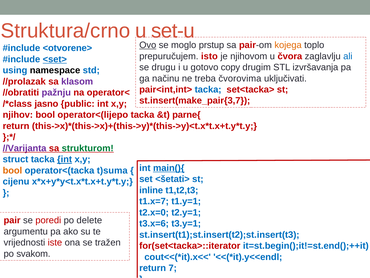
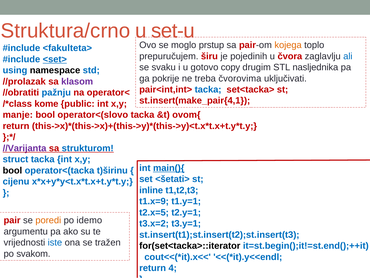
Ovo underline: present -> none
<otvorene>: <otvorene> -> <fakulteta>
isto: isto -> širu
njihovom: njihovom -> pojedinih
drugu: drugu -> svaku
izvršavanja: izvršavanja -> nasljednika
načinu: načinu -> pokrije
pažnju colour: purple -> blue
st.insert(make_pair{3,7: st.insert(make_pair{3,7 -> st.insert(make_pair{4,1
jasno: jasno -> kome
njihov: njihov -> manje
operator<(lijepo: operator<(lijepo -> operator<(slovo
parne{: parne{ -> ovom{
strukturom colour: green -> blue
int at (65, 159) underline: present -> none
bool at (12, 170) colour: orange -> black
t)suma: t)suma -> t)širinu
t1.x=7: t1.x=7 -> t1.x=9
t2.x=0: t2.x=0 -> t2.x=5
poredi colour: red -> orange
delete: delete -> idemo
t3.x=6: t3.x=6 -> t3.x=2
iste colour: red -> blue
for(set<tacka>::iterator colour: red -> black
7: 7 -> 4
